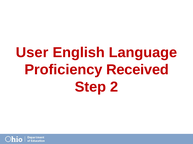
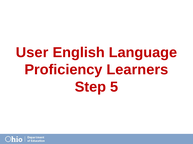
Received: Received -> Learners
2: 2 -> 5
